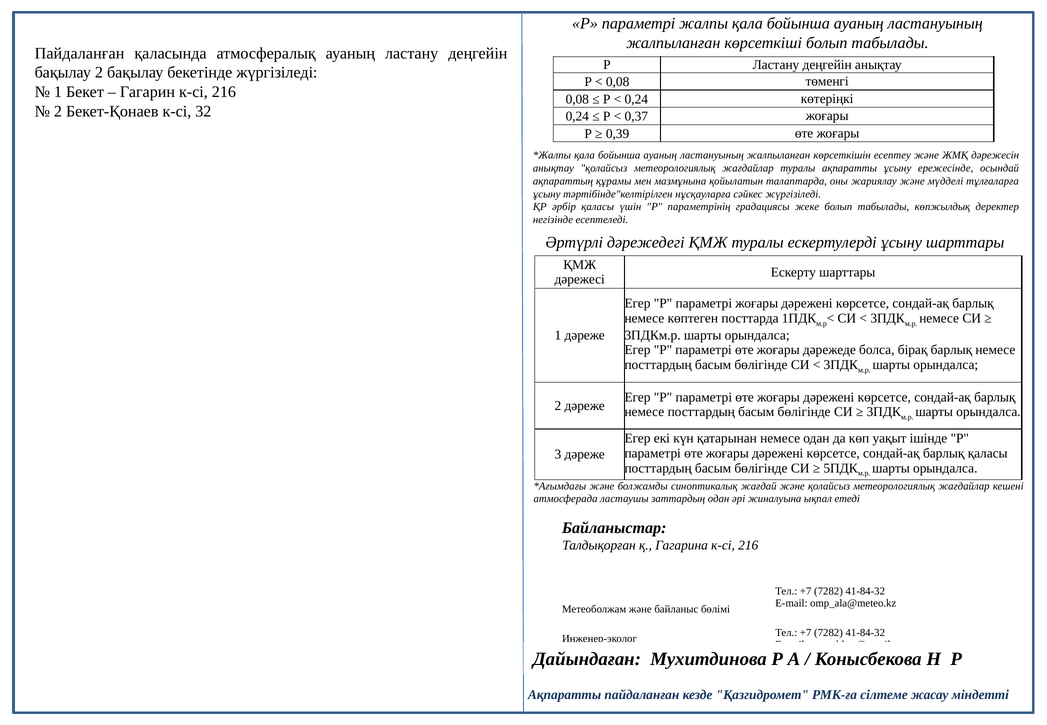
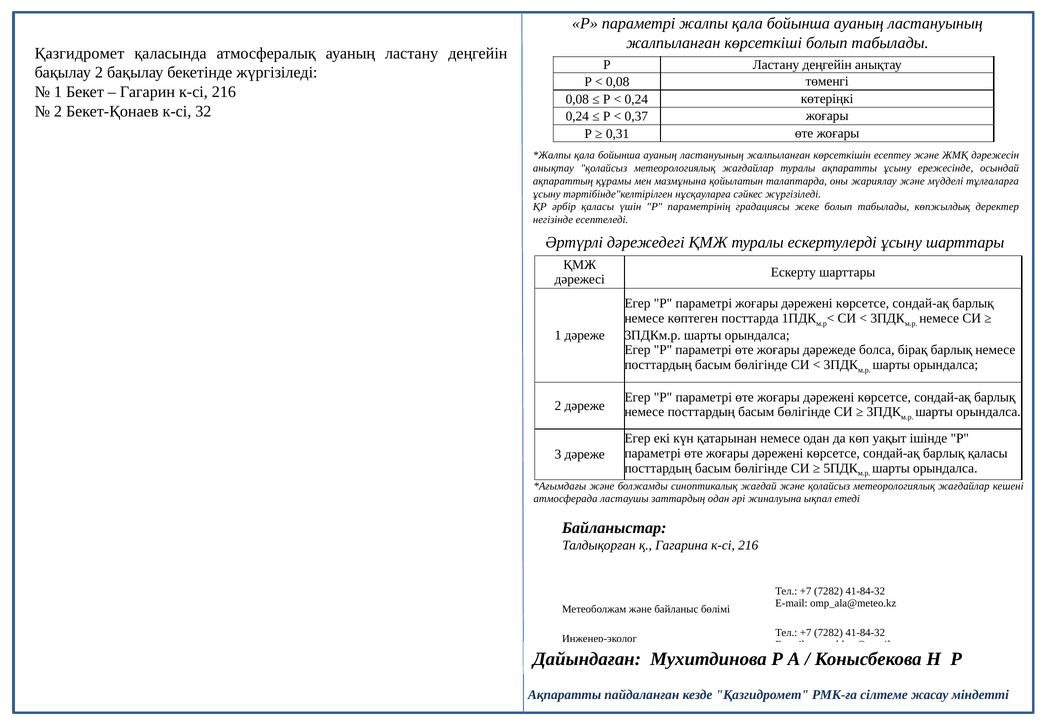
Пайдаланған at (80, 53): Пайдаланған -> Қазгидромет
0,39: 0,39 -> 0,31
